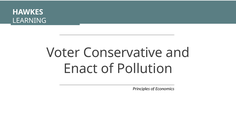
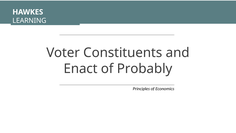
Conservative: Conservative -> Constituents
Pollution: Pollution -> Probably
